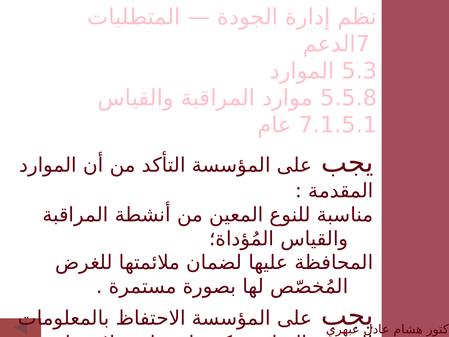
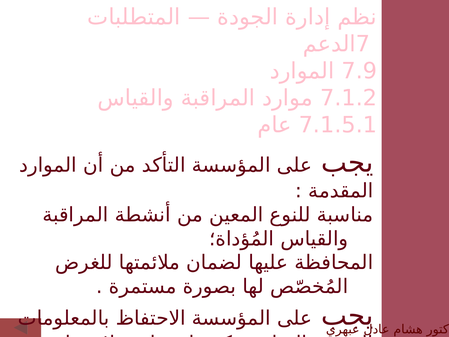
5.3: 5.3 -> 7.9
5.5.8: 5.5.8 -> 7.1.2
